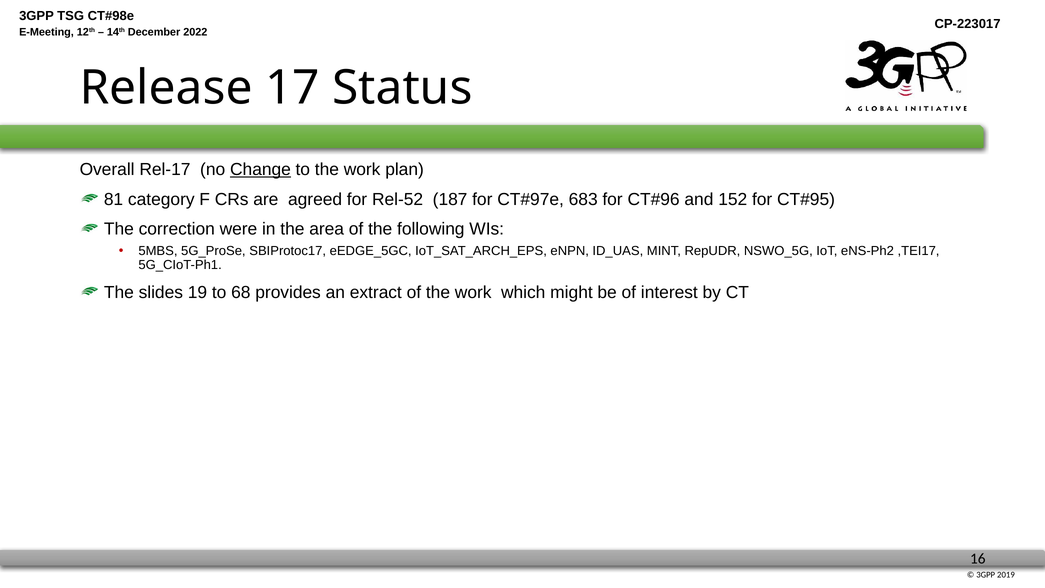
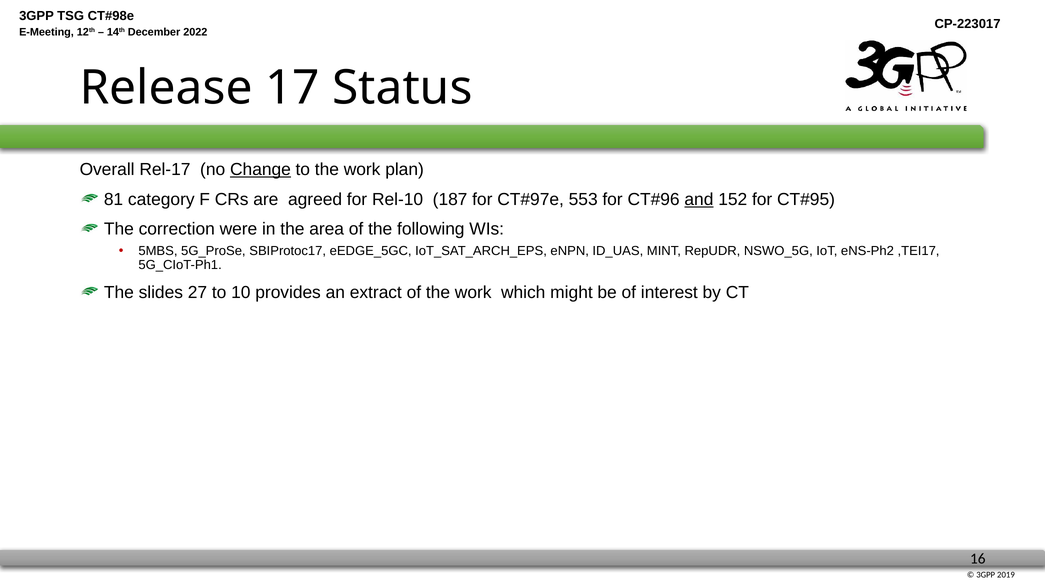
Rel-52: Rel-52 -> Rel-10
683: 683 -> 553
and underline: none -> present
19: 19 -> 27
68: 68 -> 10
